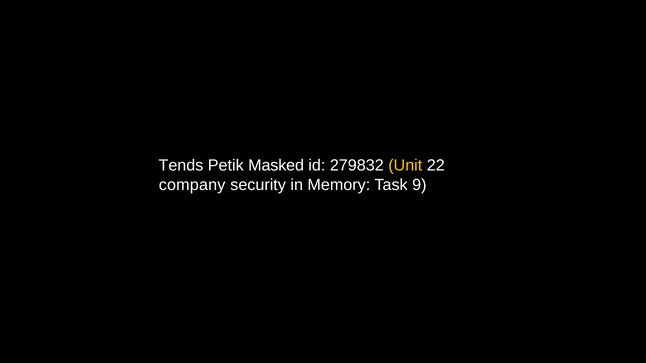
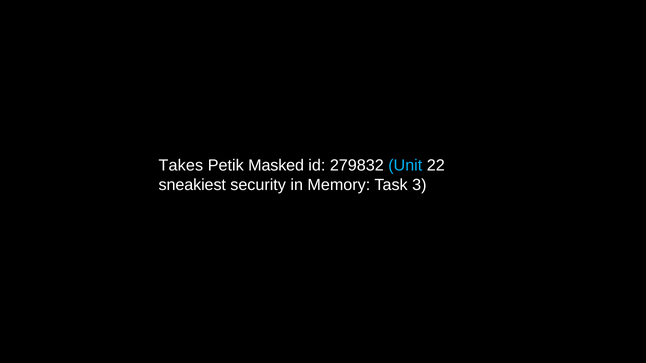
Tends: Tends -> Takes
Unit colour: yellow -> light blue
company: company -> sneakiest
9: 9 -> 3
